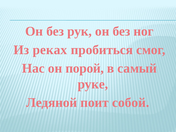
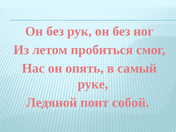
реках: реках -> летом
порой: порой -> опять
